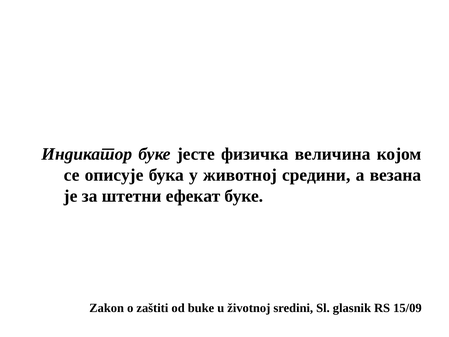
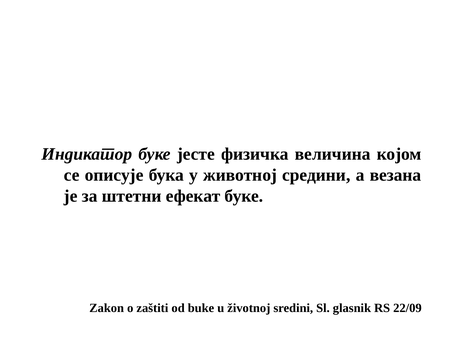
15/09: 15/09 -> 22/09
